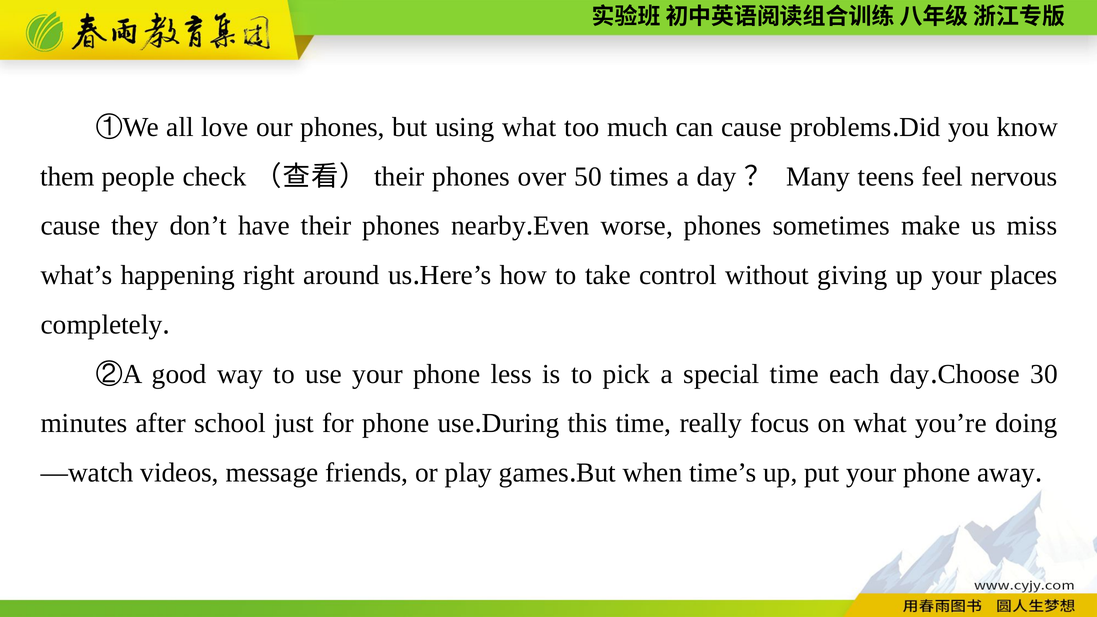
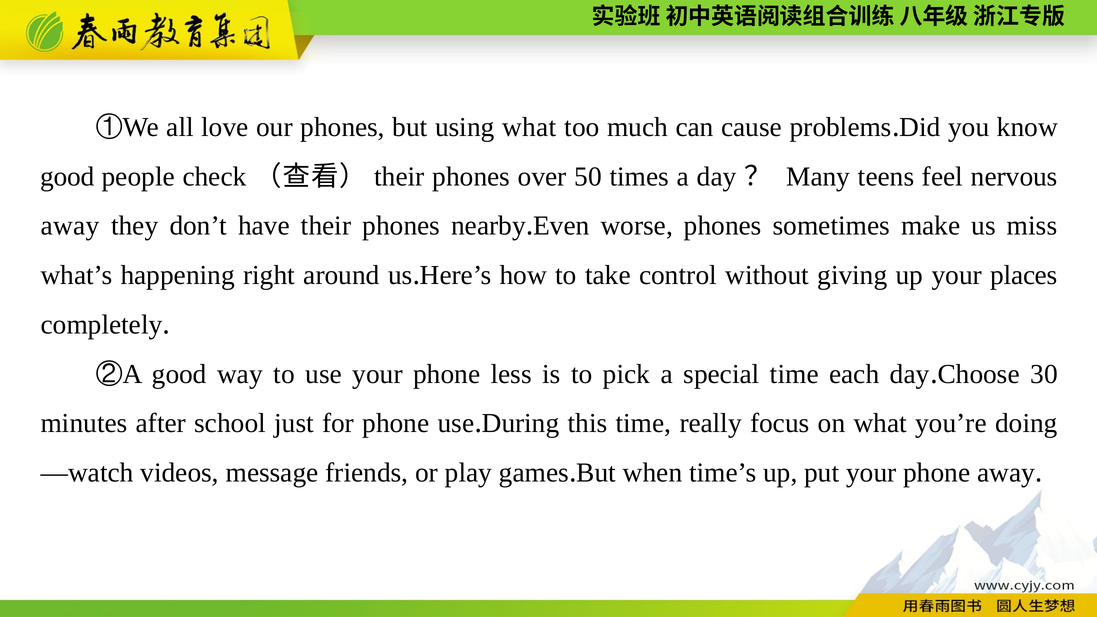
them at (67, 177): them -> good
cause at (71, 226): cause -> away
